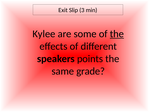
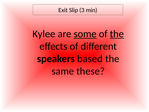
some underline: none -> present
points: points -> based
grade: grade -> these
